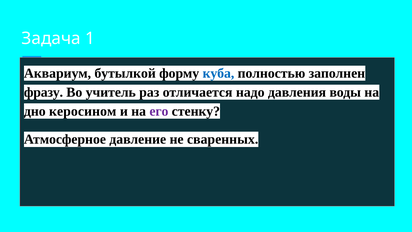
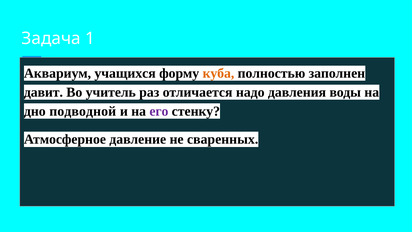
бутылкой: бутылкой -> учащихся
куба colour: blue -> orange
фразу: фразу -> давит
керосином: керосином -> подводной
